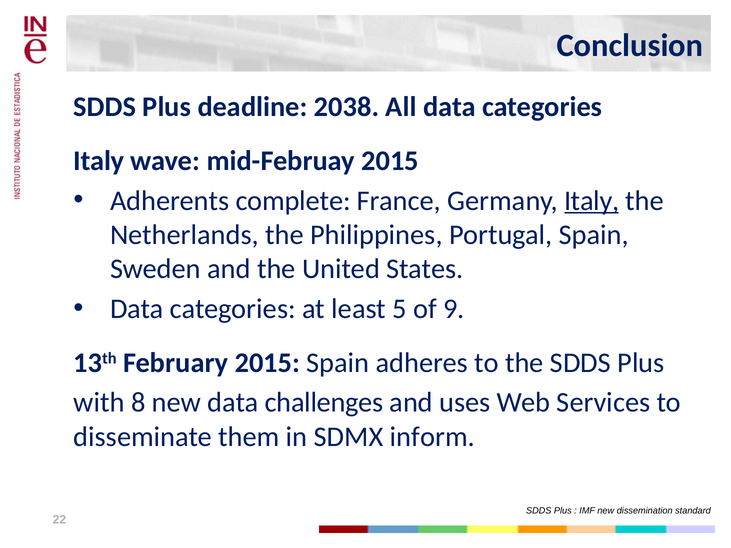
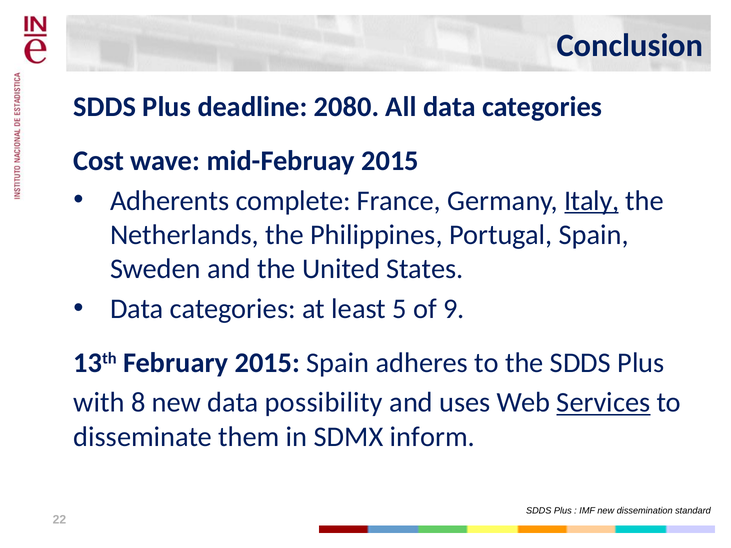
2038: 2038 -> 2080
Italy at (99, 161): Italy -> Cost
challenges: challenges -> possibility
Services underline: none -> present
